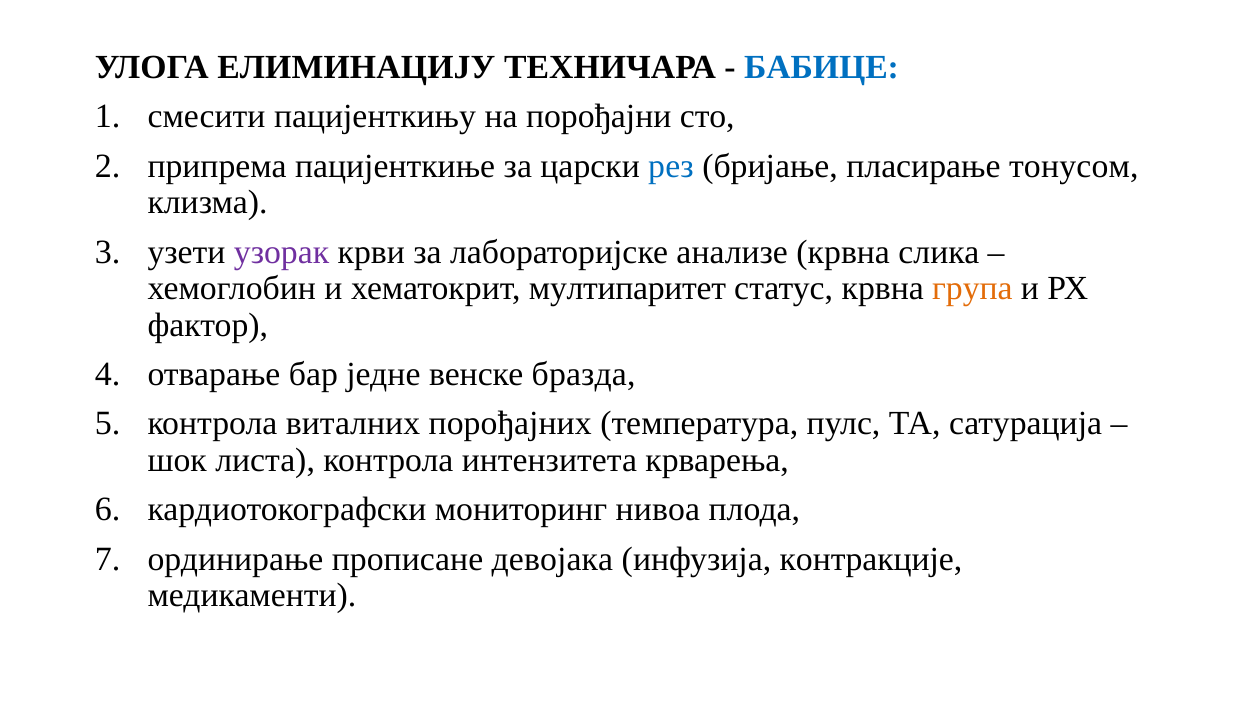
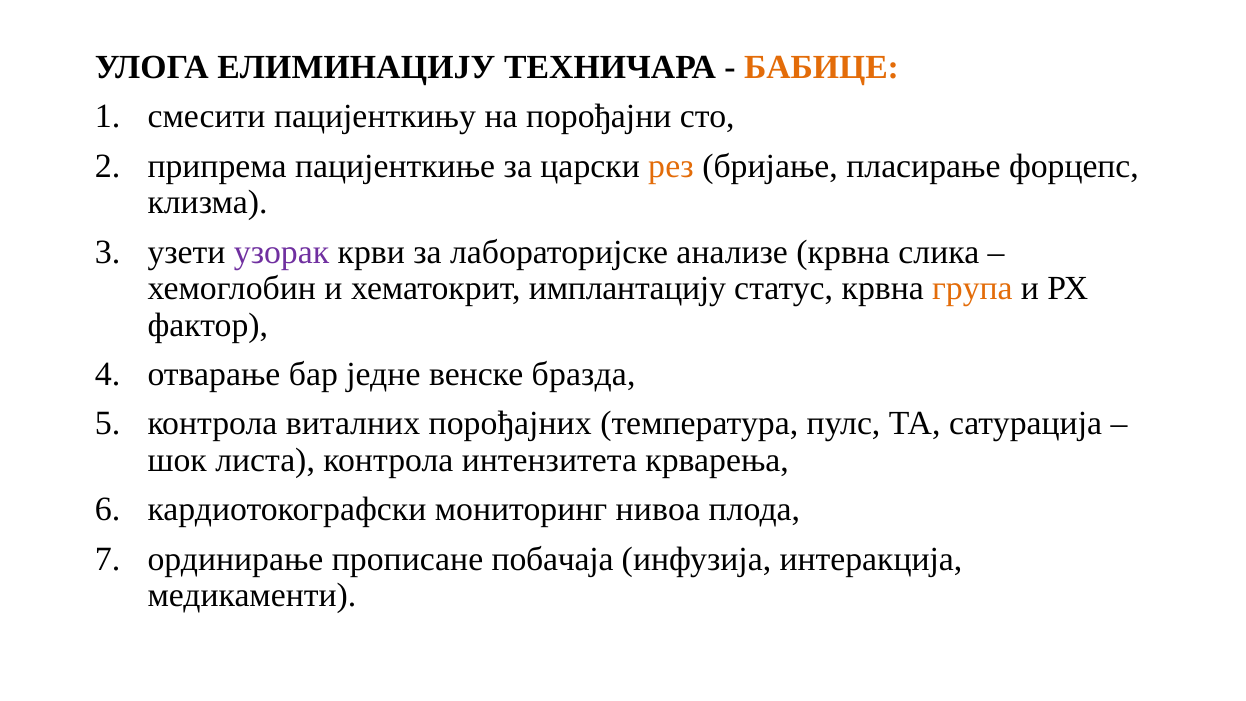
БАБИЦЕ colour: blue -> orange
рез colour: blue -> orange
тонусом: тонусом -> форцепс
мултипаритет: мултипаритет -> имплантацију
девојака: девојака -> побачаја
контракције: контракције -> интеракција
